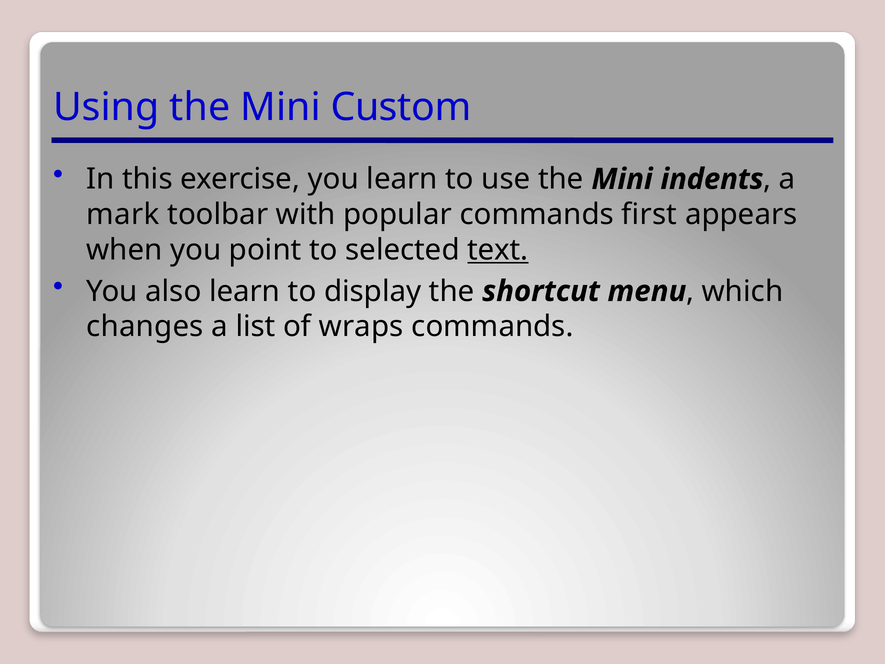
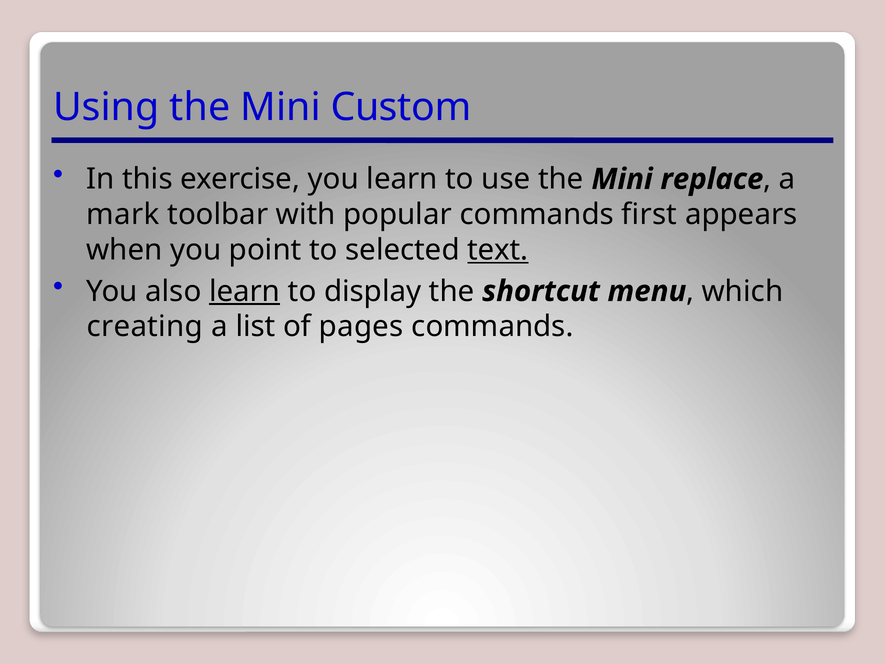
indents: indents -> replace
learn at (245, 291) underline: none -> present
changes: changes -> creating
wraps: wraps -> pages
